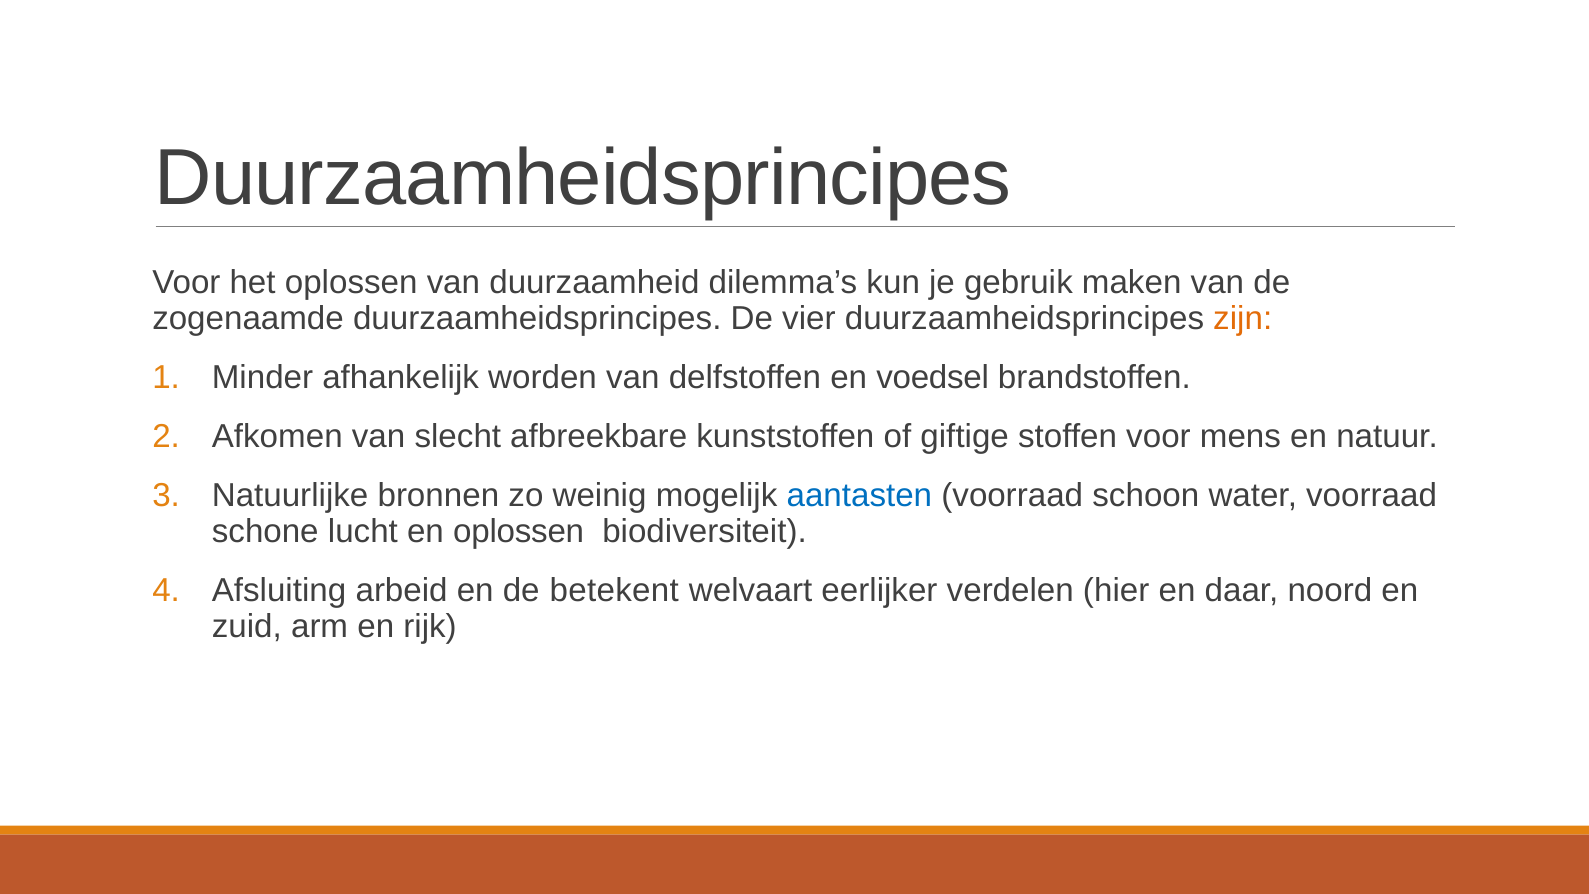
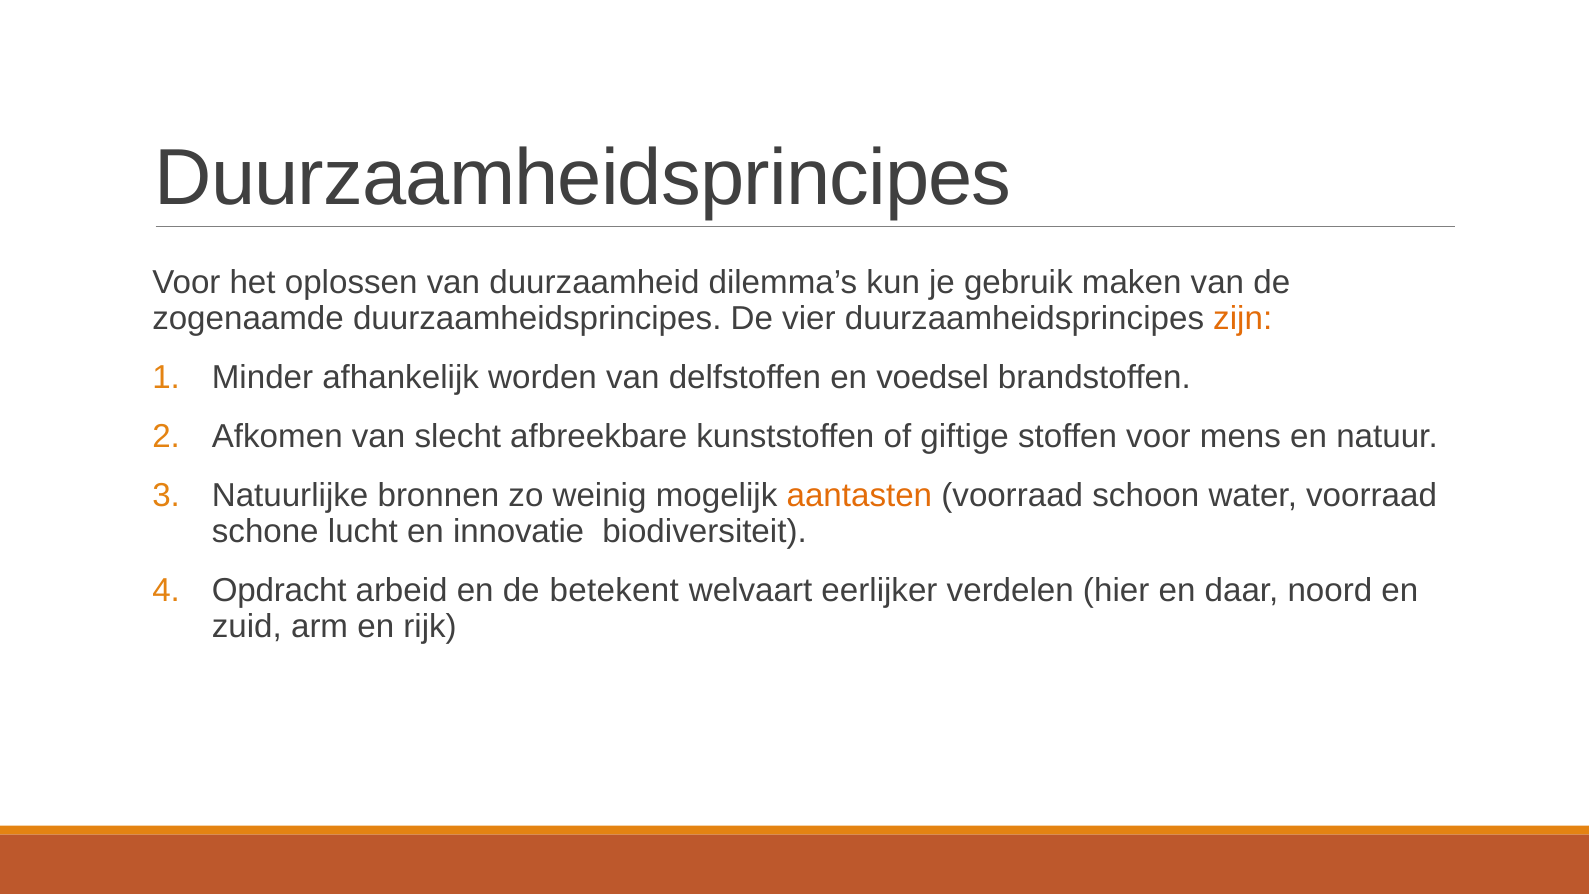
aantasten colour: blue -> orange
en oplossen: oplossen -> innovatie
Afsluiting: Afsluiting -> Opdracht
